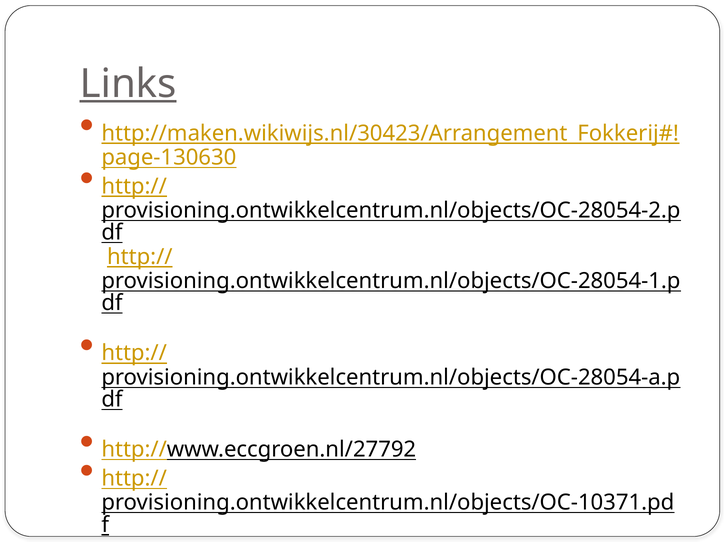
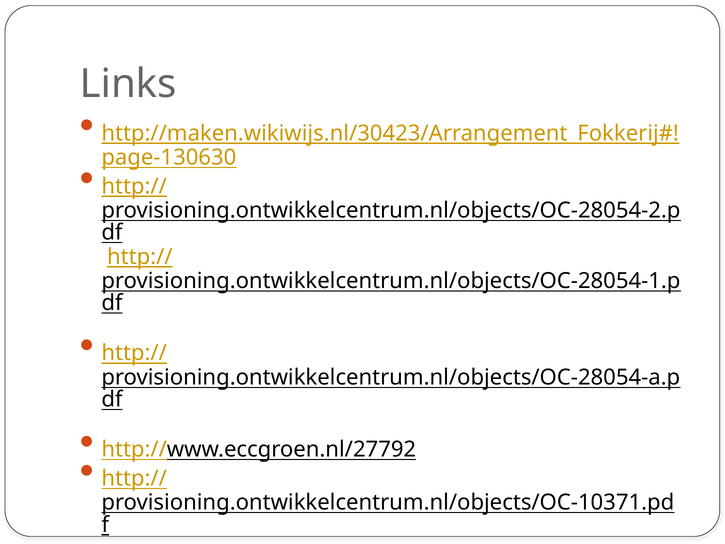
Links underline: present -> none
